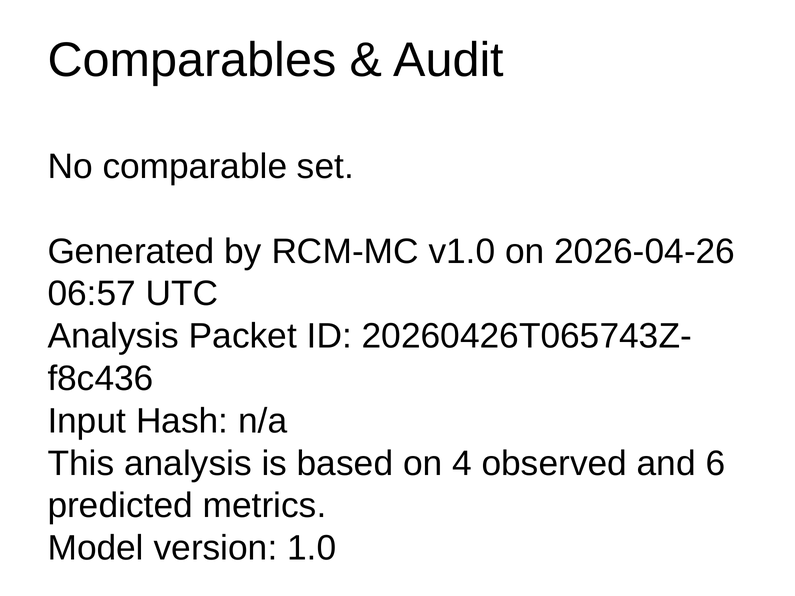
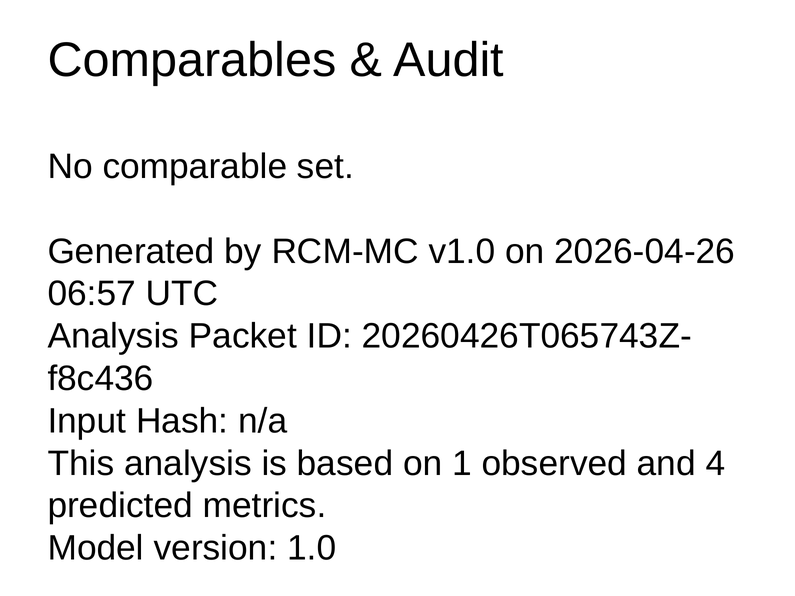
4: 4 -> 1
6: 6 -> 4
